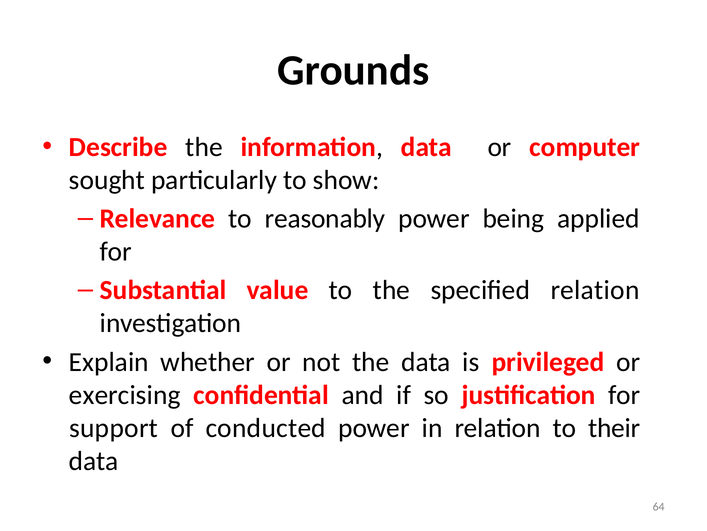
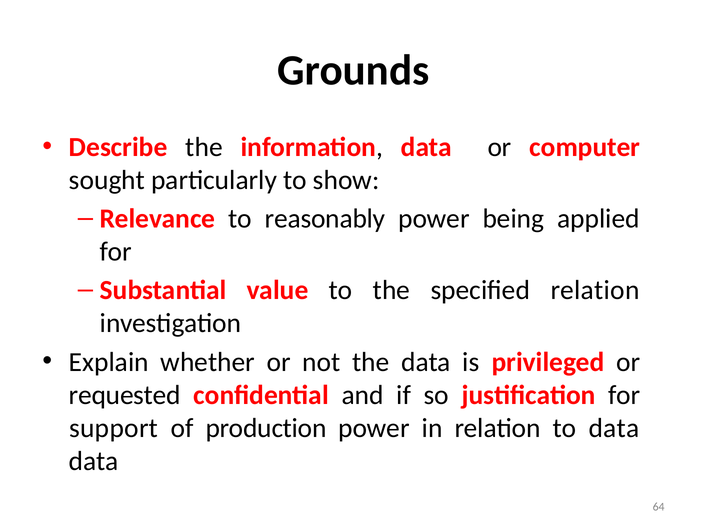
exercising: exercising -> requested
conducted: conducted -> production
to their: their -> data
